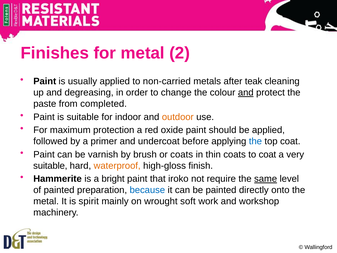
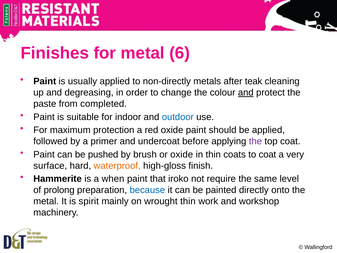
2: 2 -> 6
non-carried: non-carried -> non-directly
outdoor colour: orange -> blue
the at (255, 141) colour: blue -> purple
varnish: varnish -> pushed
or coats: coats -> oxide
suitable at (50, 166): suitable -> surface
bright: bright -> when
same underline: present -> none
of painted: painted -> prolong
wrought soft: soft -> thin
